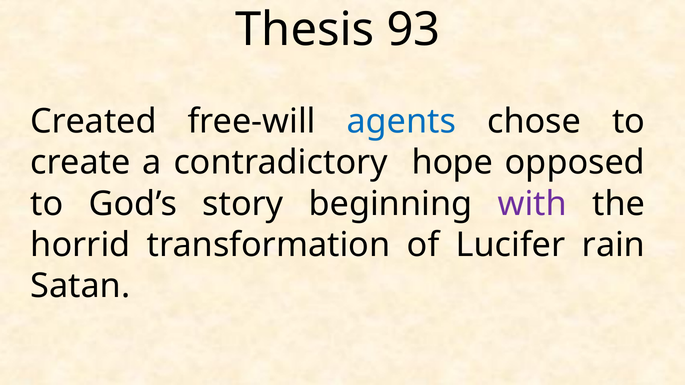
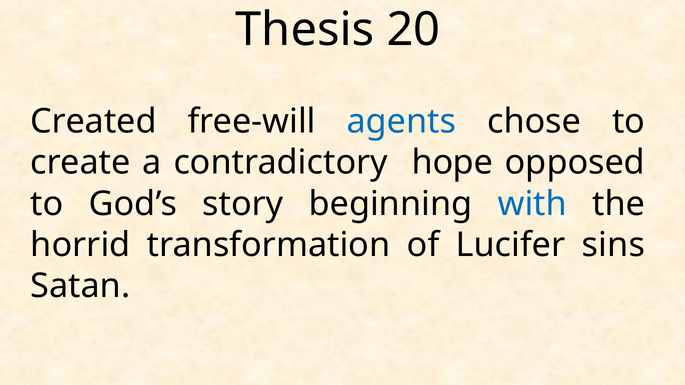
93: 93 -> 20
with colour: purple -> blue
rain: rain -> sins
